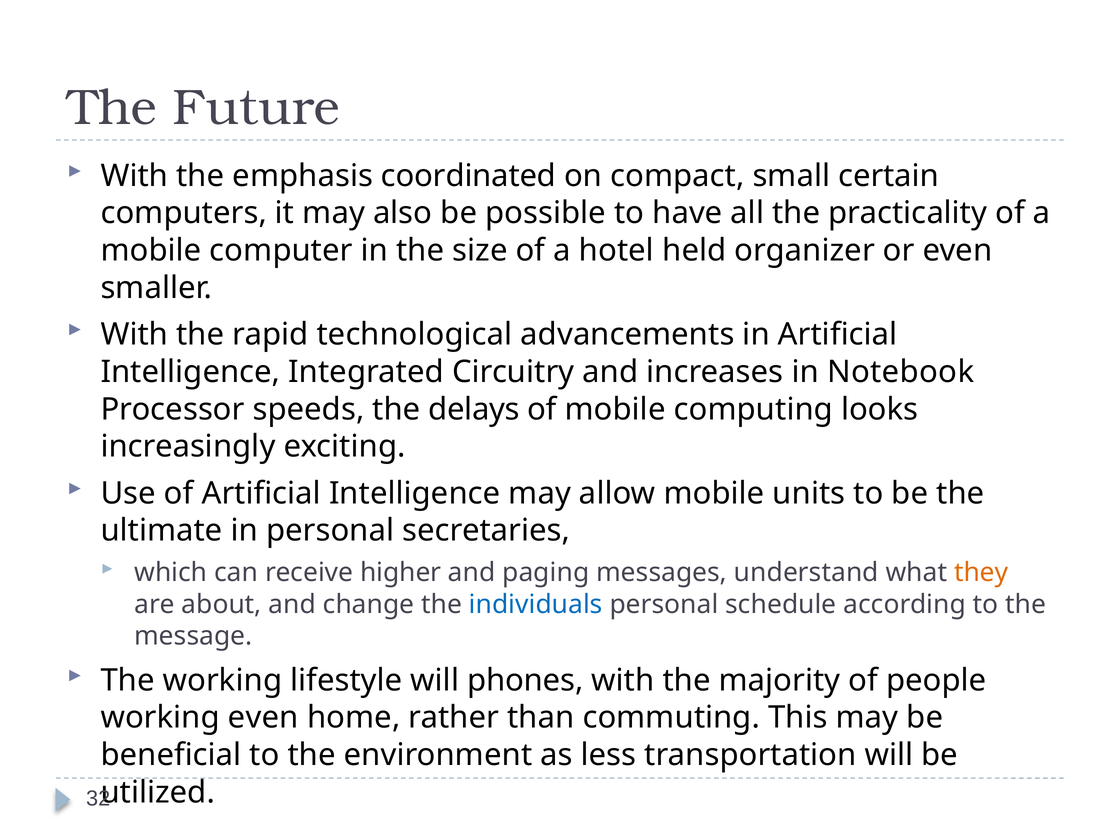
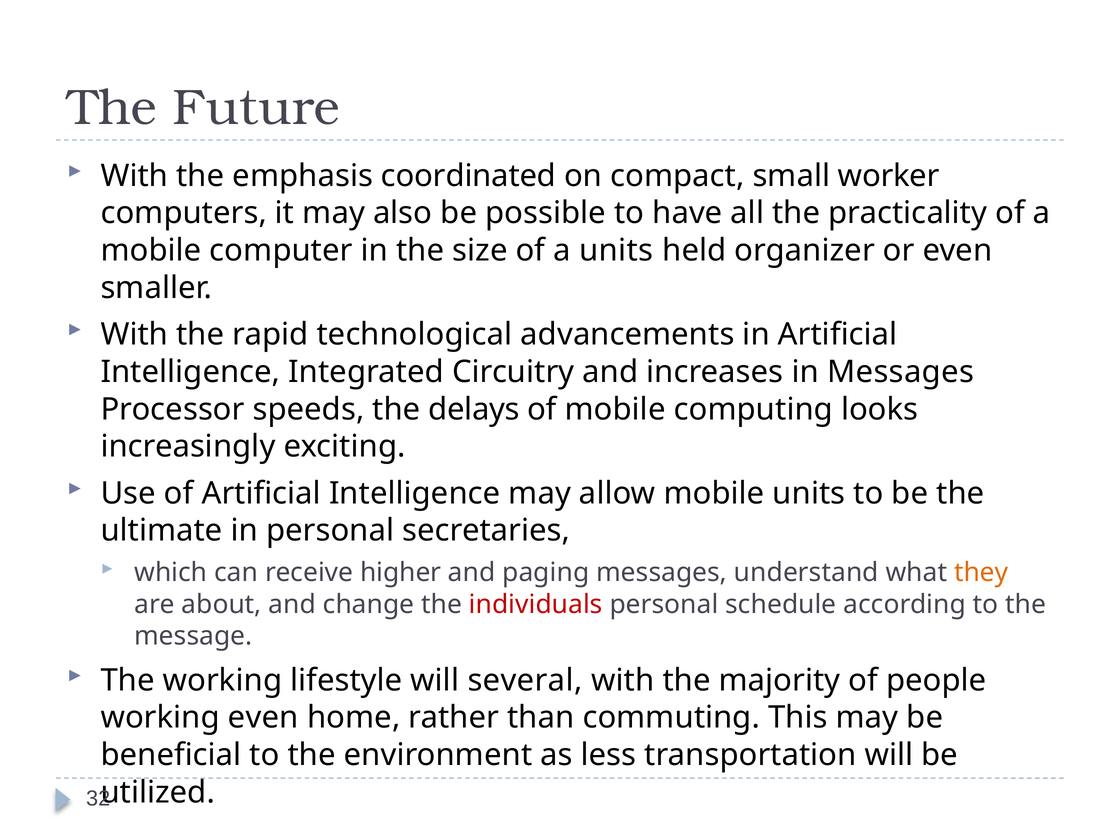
certain: certain -> worker
a hotel: hotel -> units
in Notebook: Notebook -> Messages
individuals colour: blue -> red
phones: phones -> several
